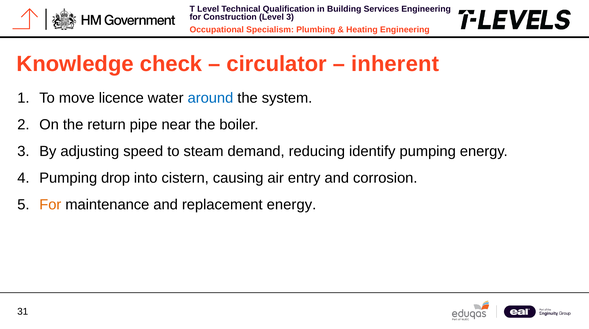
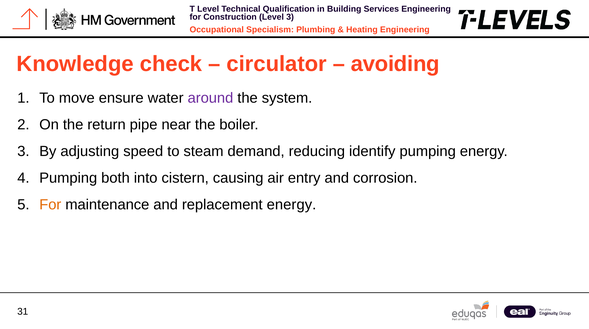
inherent: inherent -> avoiding
licence: licence -> ensure
around colour: blue -> purple
drop: drop -> both
